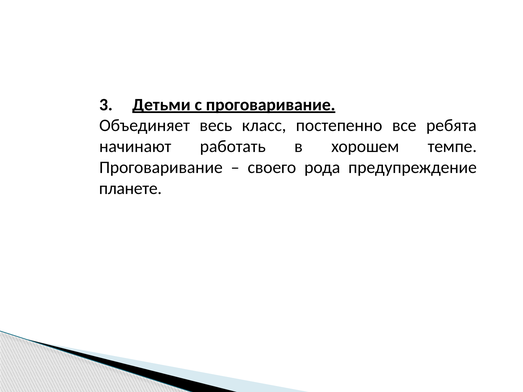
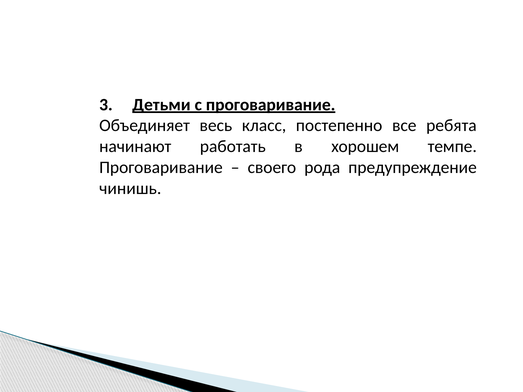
планете: планете -> чинишь
